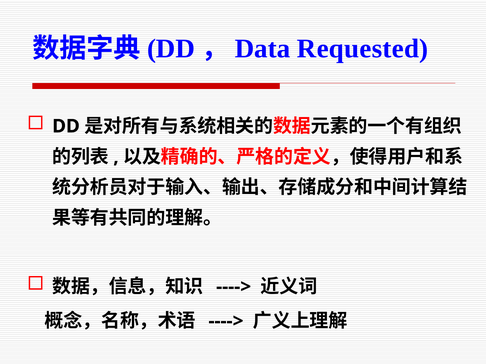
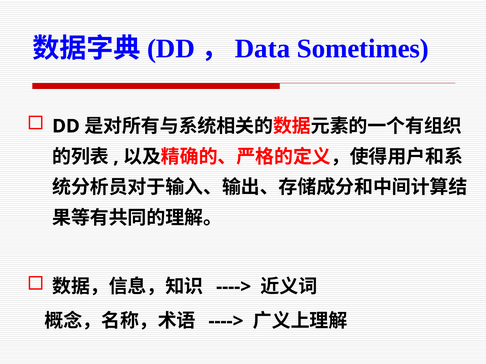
Requested: Requested -> Sometimes
